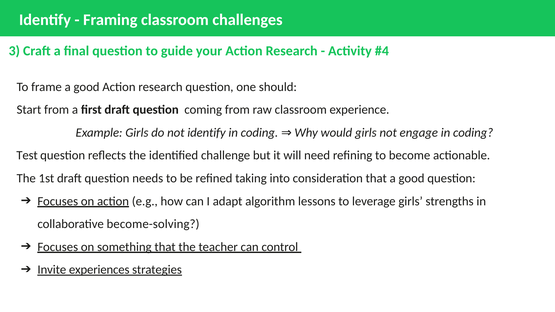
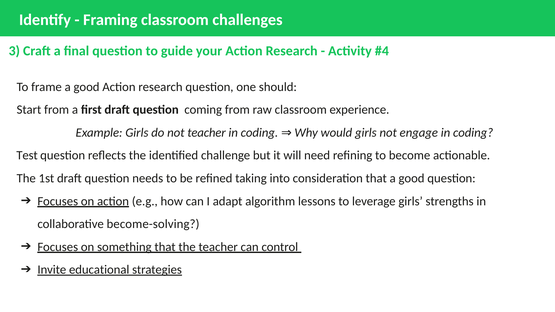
not identify: identify -> teacher
experiences: experiences -> educational
